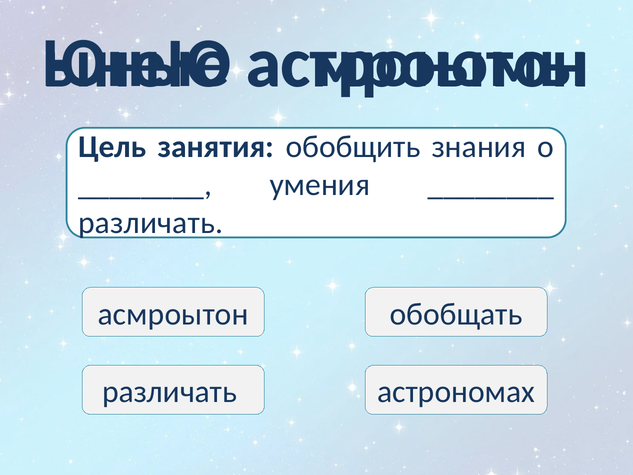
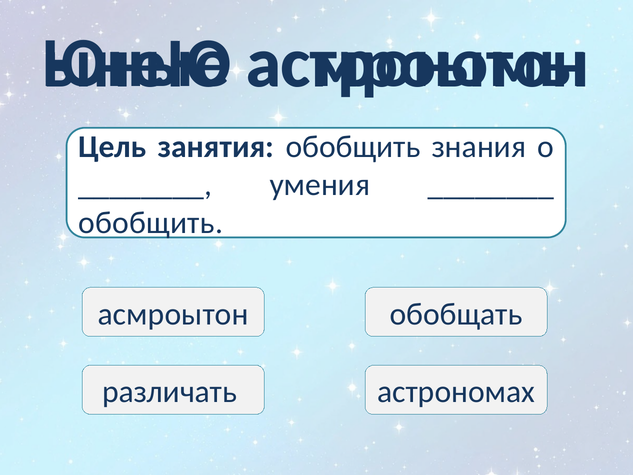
различать at (151, 223): различать -> обобщить
